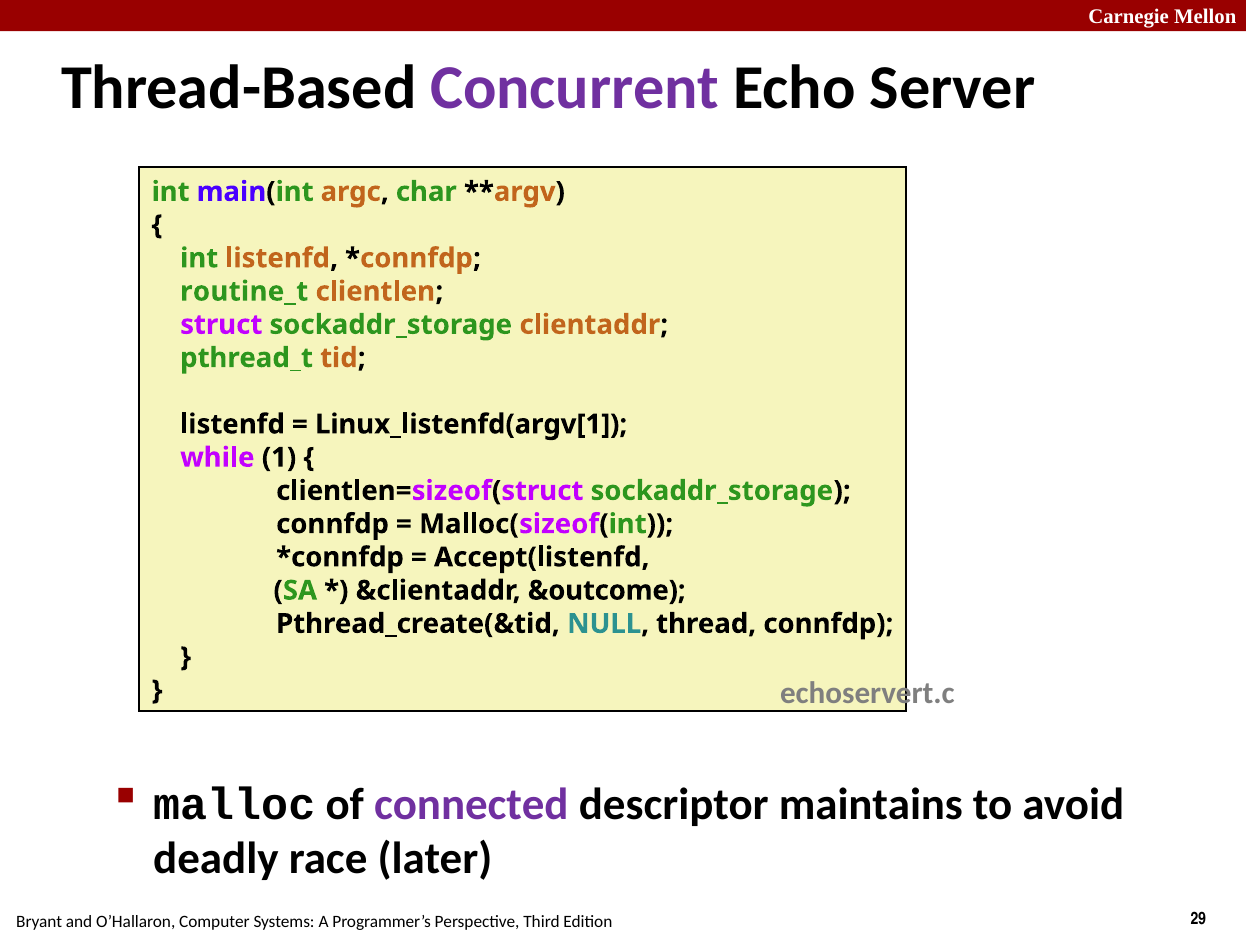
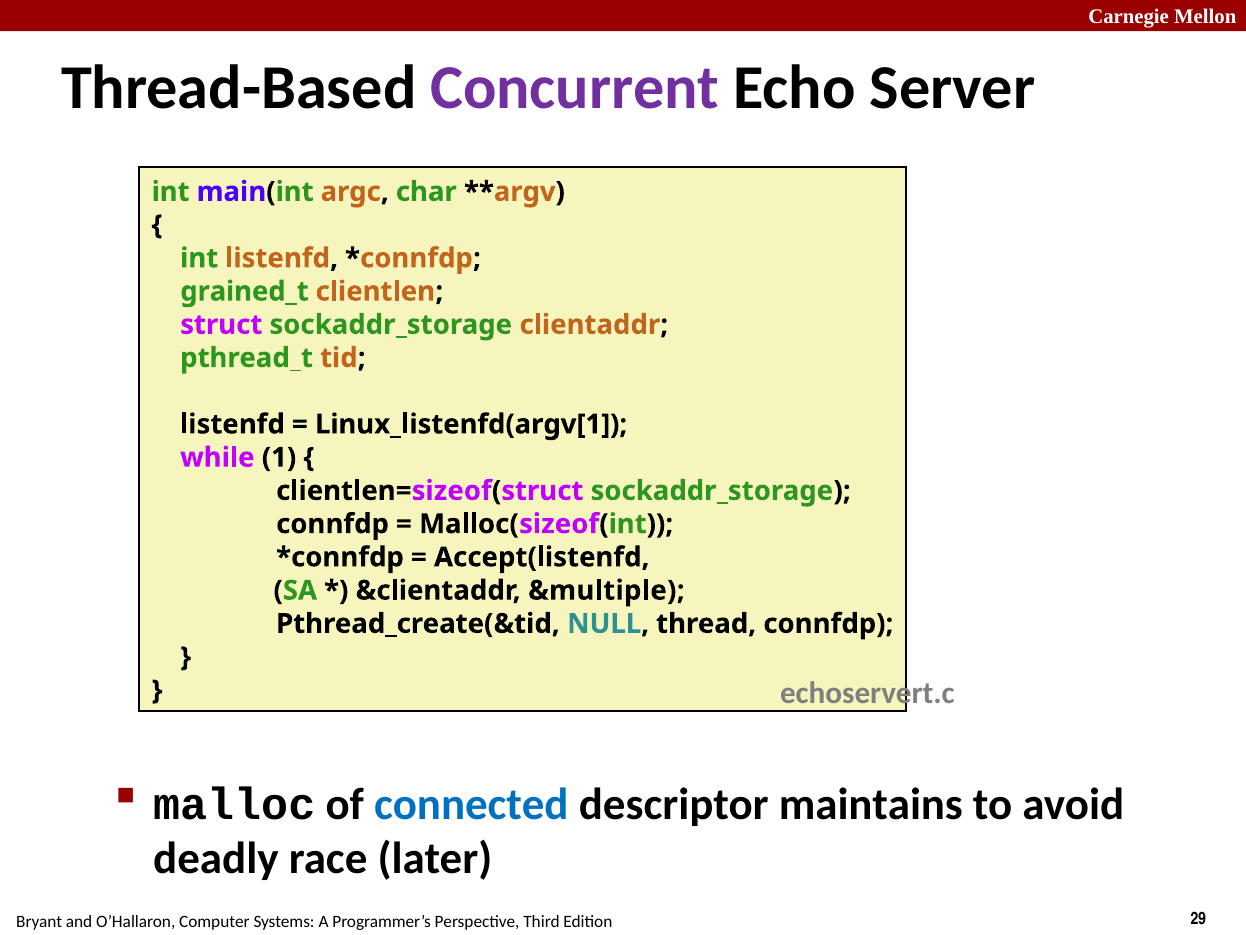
routine_t: routine_t -> grained_t
&outcome: &outcome -> &multiple
connected colour: purple -> blue
